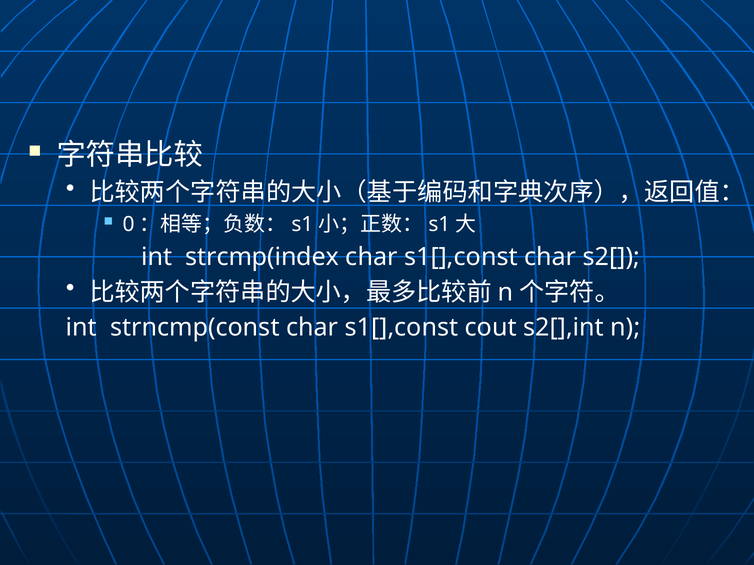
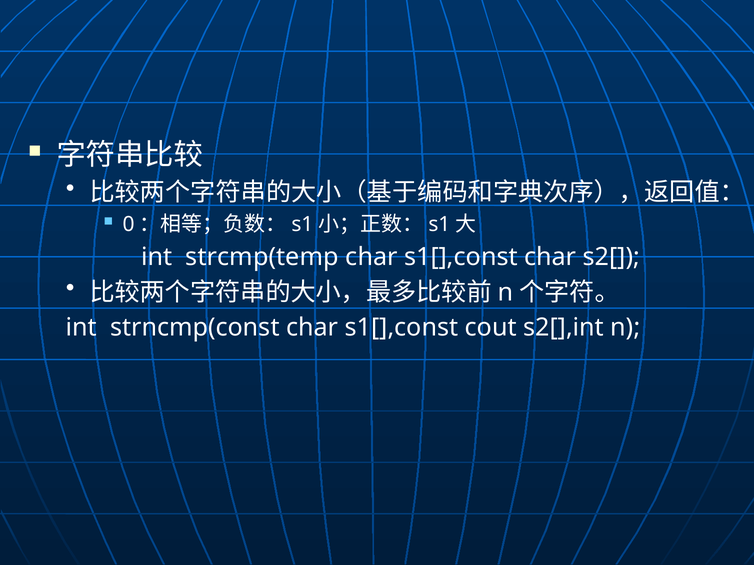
strcmp(index: strcmp(index -> strcmp(temp
